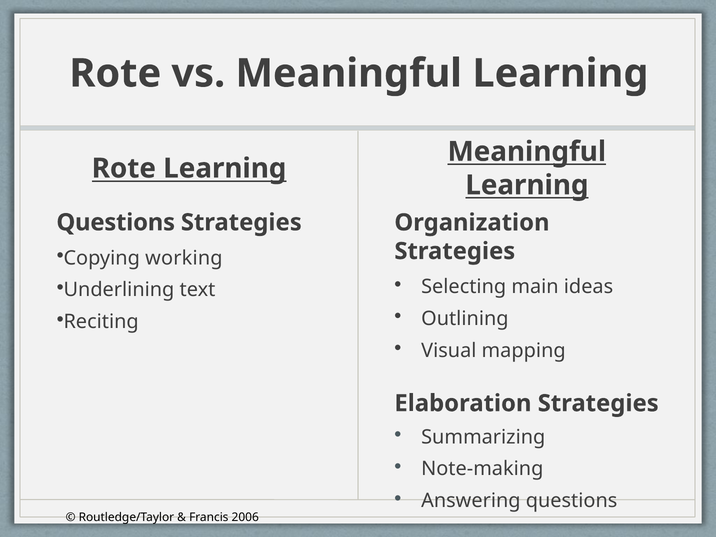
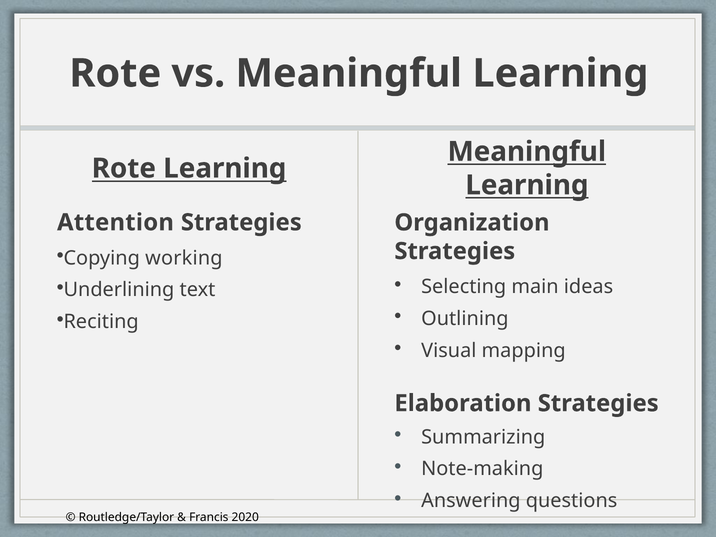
Questions at (116, 222): Questions -> Attention
2006: 2006 -> 2020
